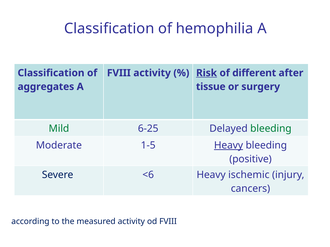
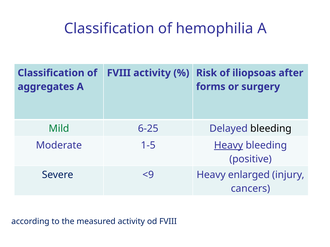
Risk underline: present -> none
different: different -> iliopsoas
tissue: tissue -> forms
bleeding at (271, 129) colour: green -> black
<6: <6 -> <9
ischemic: ischemic -> enlarged
